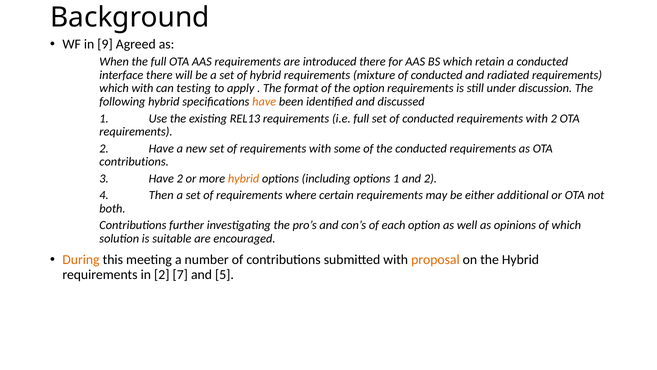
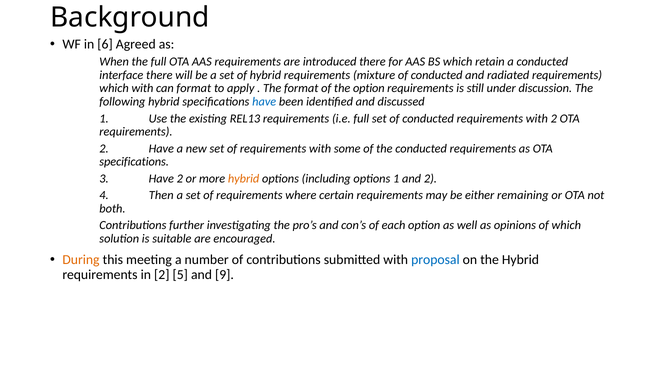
9: 9 -> 6
can testing: testing -> format
have at (264, 102) colour: orange -> blue
contributions at (134, 162): contributions -> specifications
additional: additional -> remaining
proposal colour: orange -> blue
7: 7 -> 5
5: 5 -> 9
